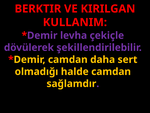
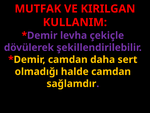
BERKTIR: BERKTIR -> MUTFAK
